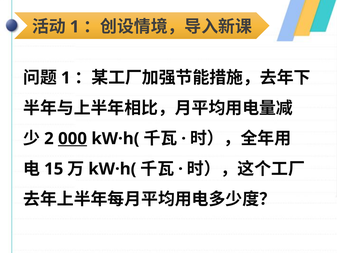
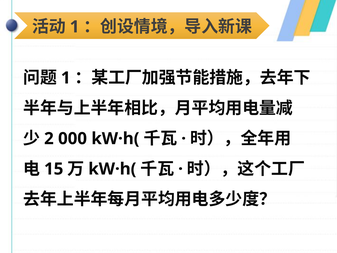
000 underline: present -> none
